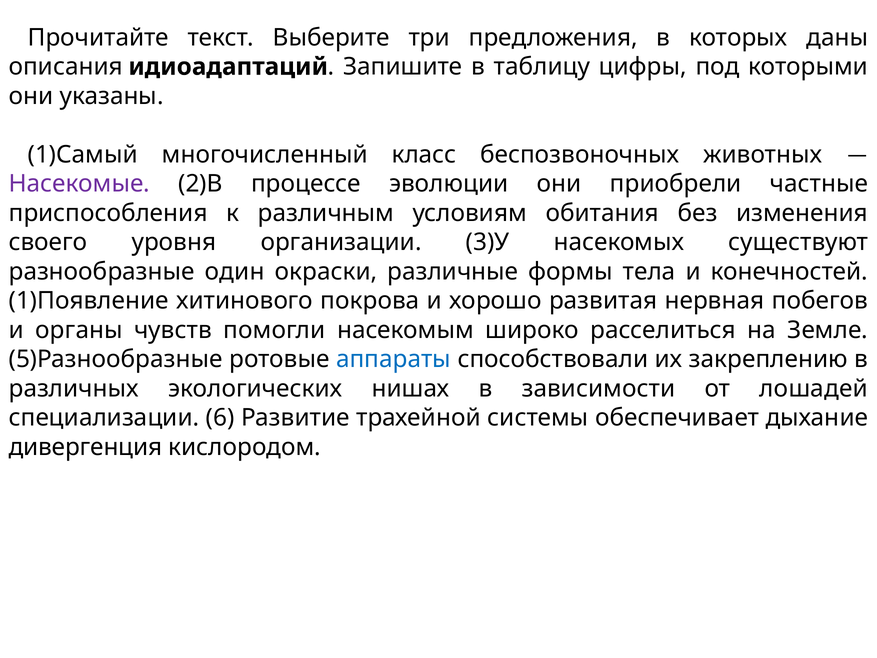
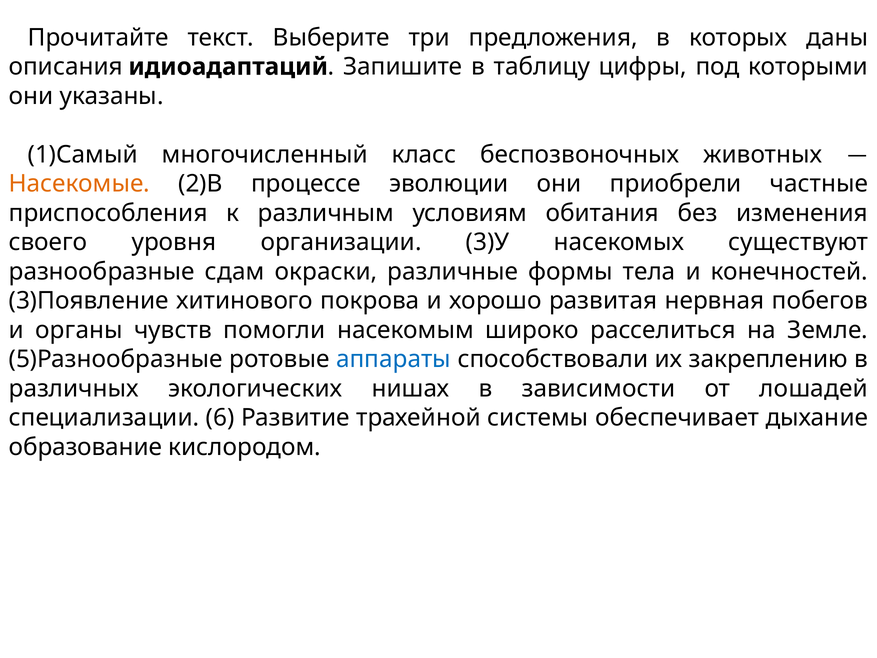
Насекомые colour: purple -> orange
один: один -> сдам
1)Появление: 1)Появление -> 3)Появление
дивергенция: дивергенция -> образование
